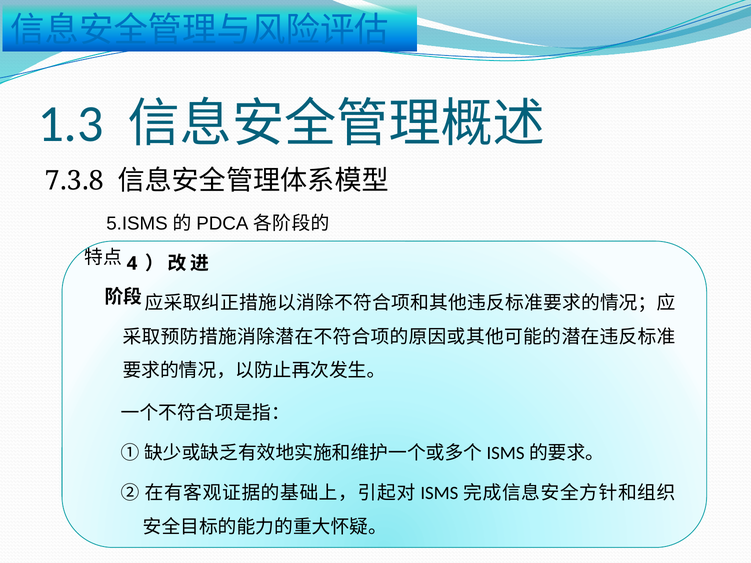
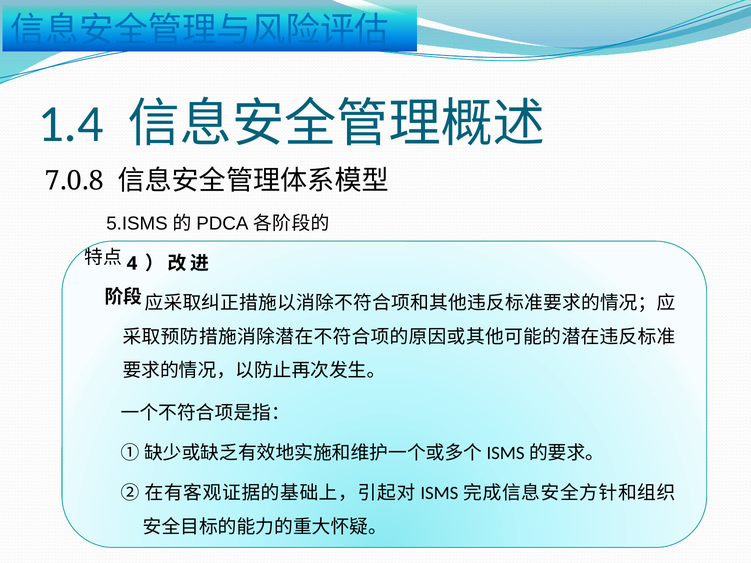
1.3: 1.3 -> 1.4
7.3.8: 7.3.8 -> 7.0.8
